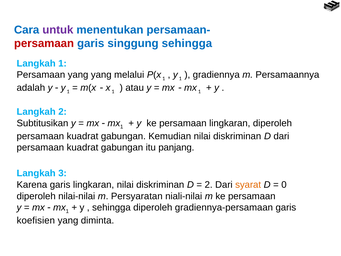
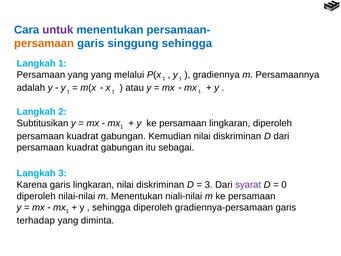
persamaan at (44, 43) colour: red -> orange
panjang: panjang -> sebagai
2 at (209, 185): 2 -> 3
syarat colour: orange -> purple
m Persyaratan: Persyaratan -> Menentukan
koefisien: koefisien -> terhadap
